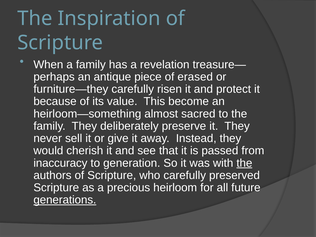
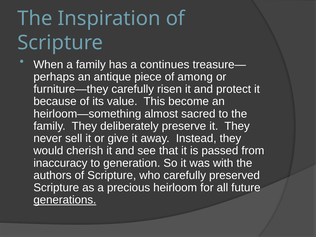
revelation: revelation -> continues
erased: erased -> among
the at (244, 163) underline: present -> none
